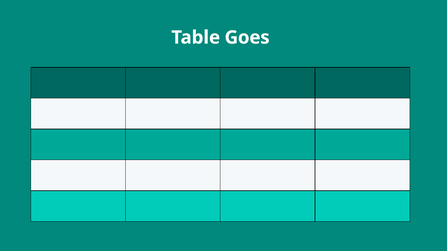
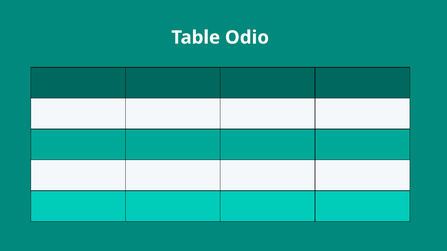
Goes: Goes -> Odio
